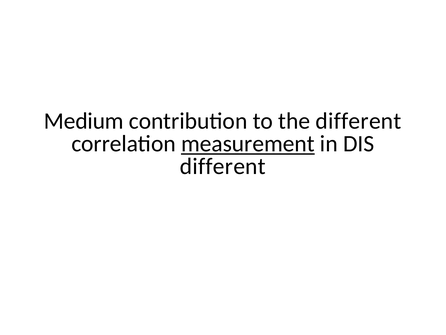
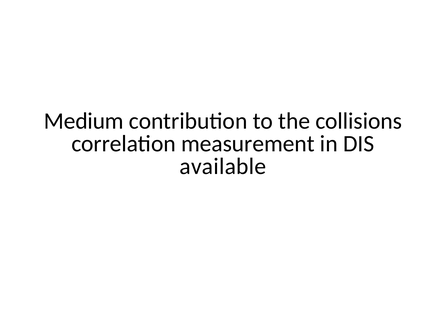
the different: different -> collisions
measurement underline: present -> none
different at (223, 166): different -> available
